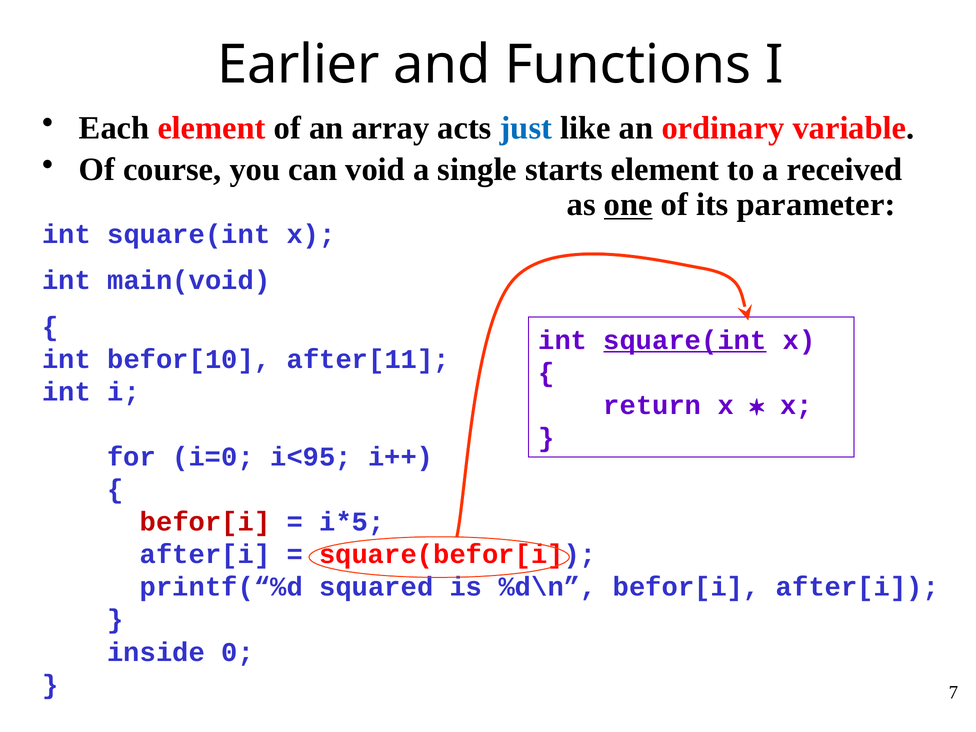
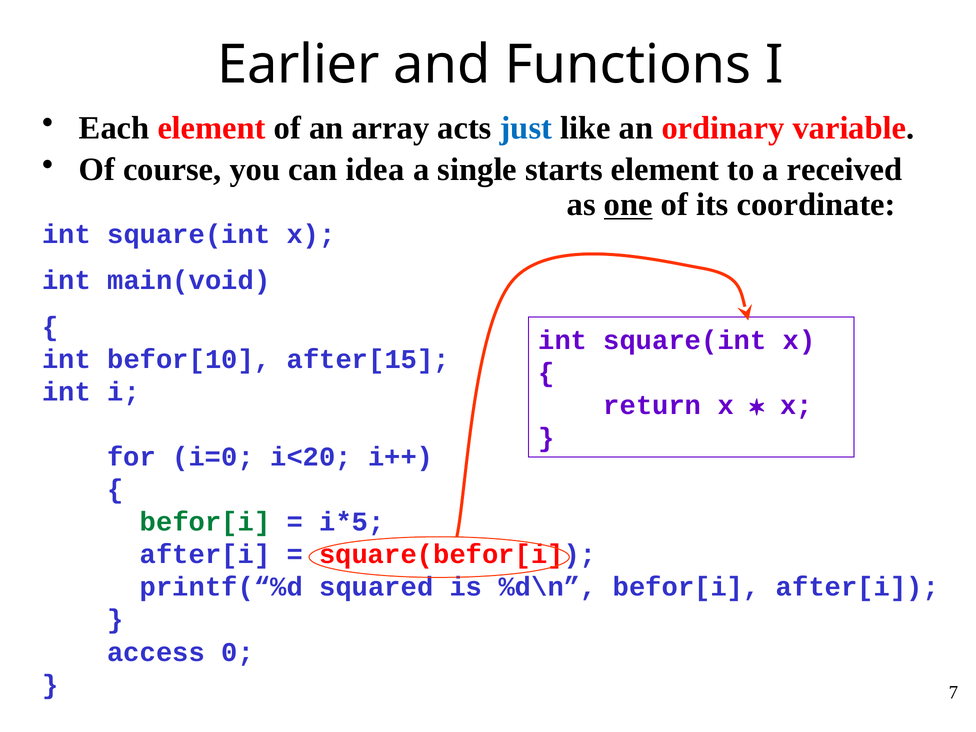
void: void -> idea
parameter: parameter -> coordinate
square(int at (685, 340) underline: present -> none
after[11: after[11 -> after[15
i<95: i<95 -> i<20
befor[i at (205, 522) colour: red -> green
inside: inside -> access
